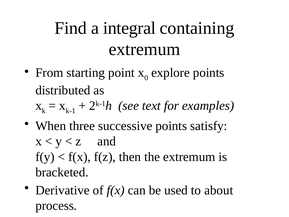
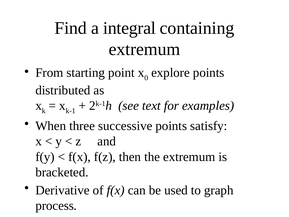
about: about -> graph
